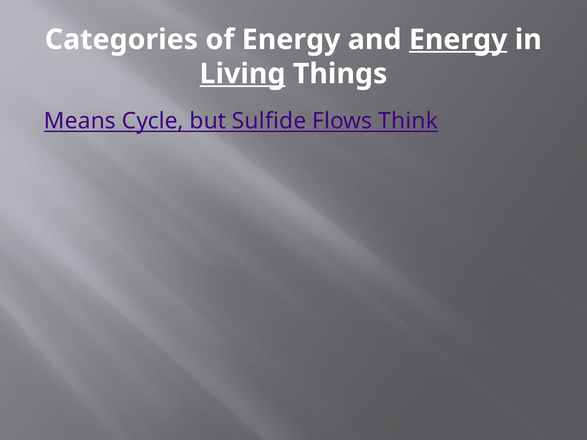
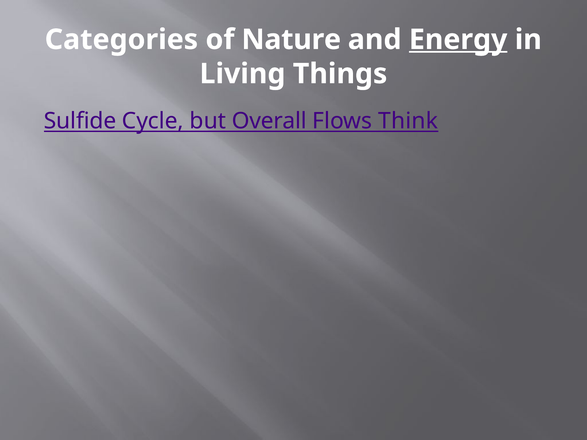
of Energy: Energy -> Nature
Living underline: present -> none
Means: Means -> Sulfide
Sulfide: Sulfide -> Overall
